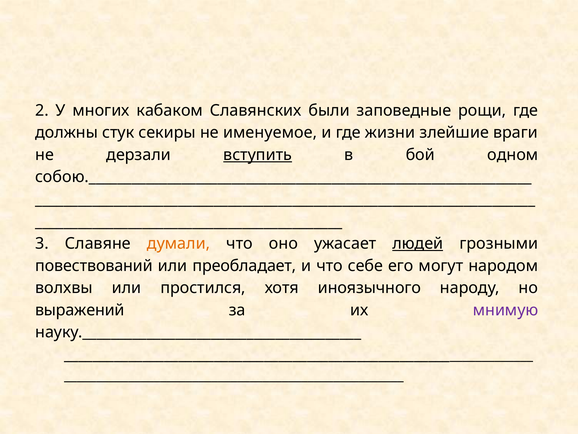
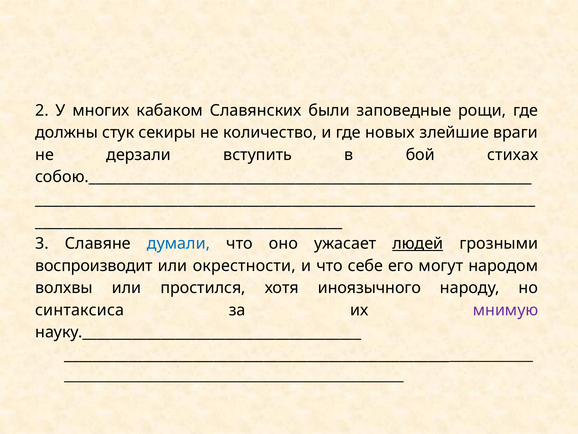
именуемое: именуемое -> количество
жизни: жизни -> новых
вступить underline: present -> none
одном: одном -> стихах
думали colour: orange -> blue
повествований: повествований -> воспроизводит
преобладает: преобладает -> окрестности
выражений: выражений -> синтаксиса
